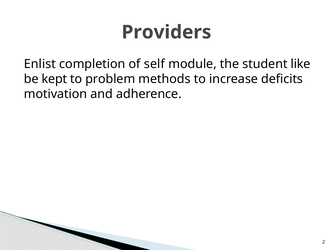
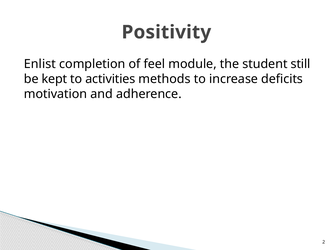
Providers: Providers -> Positivity
self: self -> feel
like: like -> still
problem: problem -> activities
